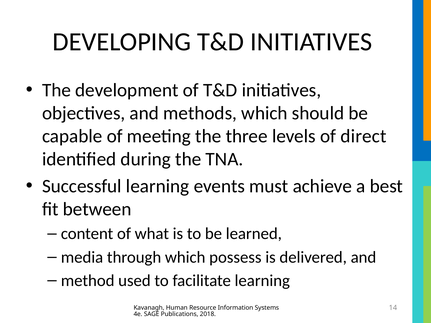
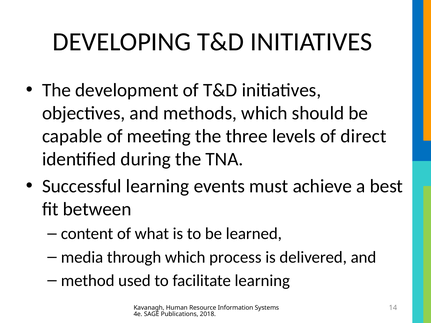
possess: possess -> process
